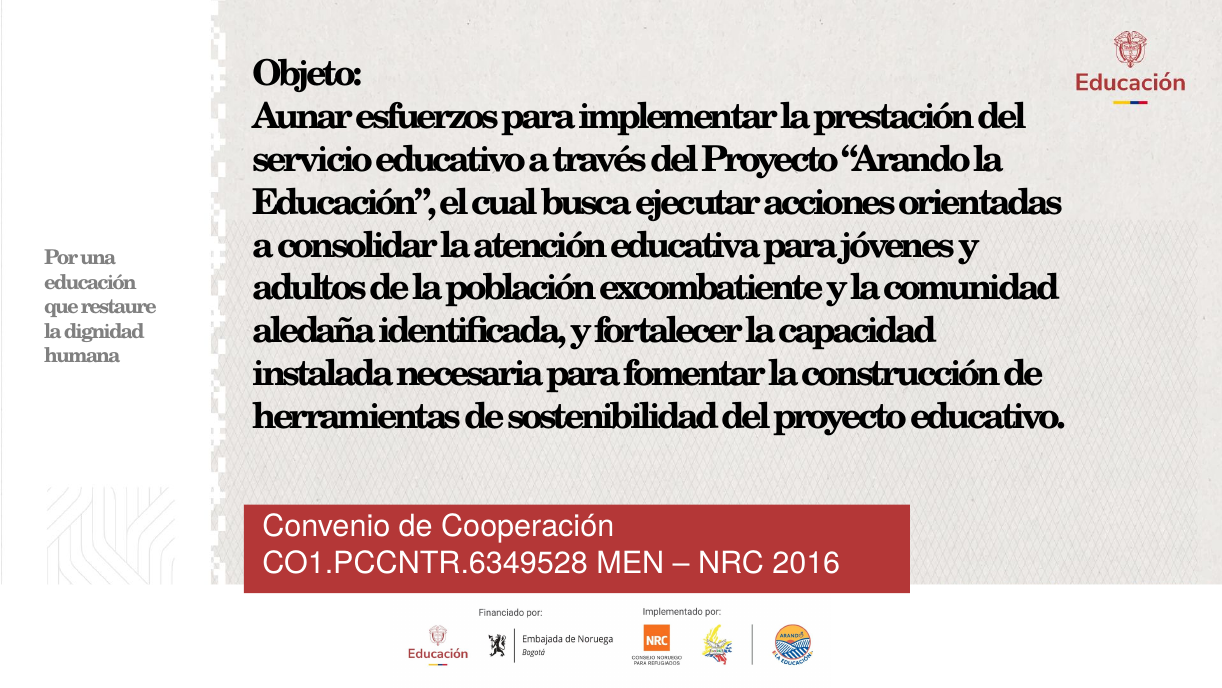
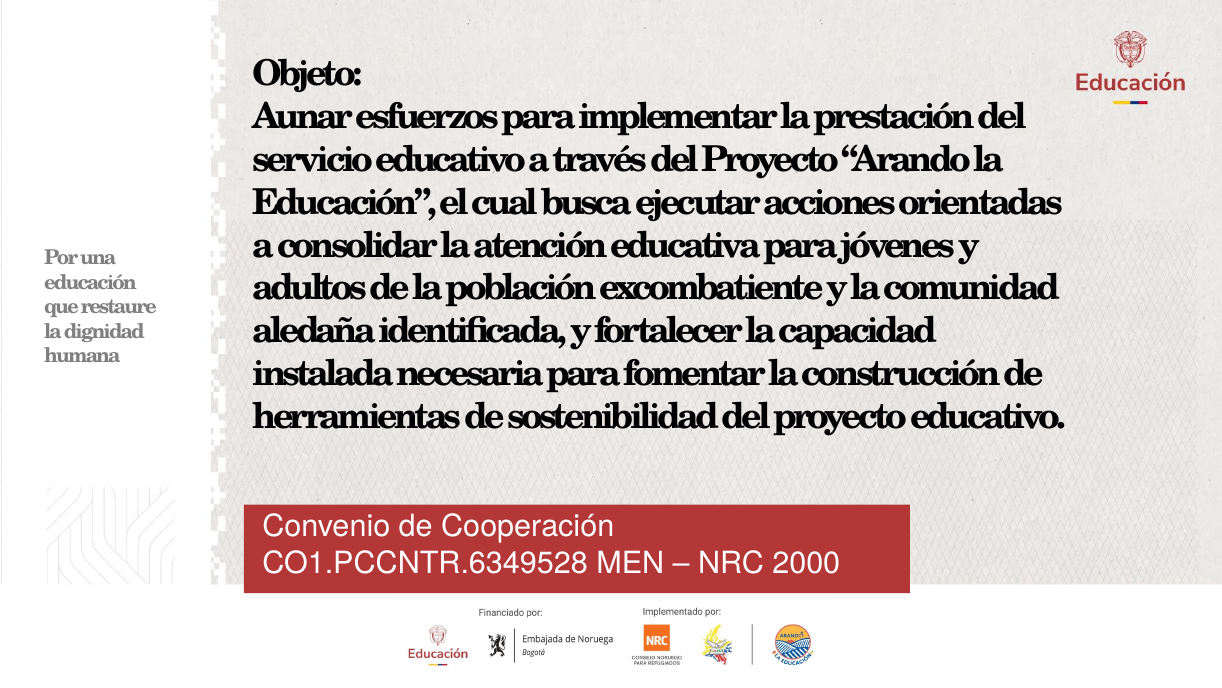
2016: 2016 -> 2000
